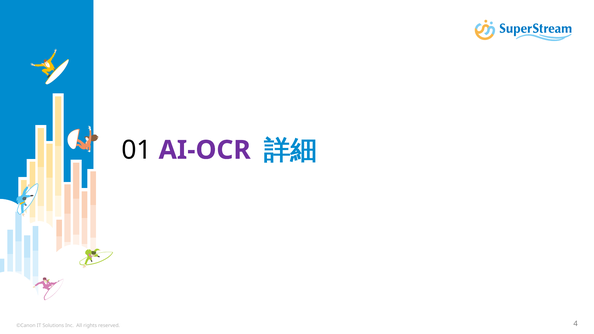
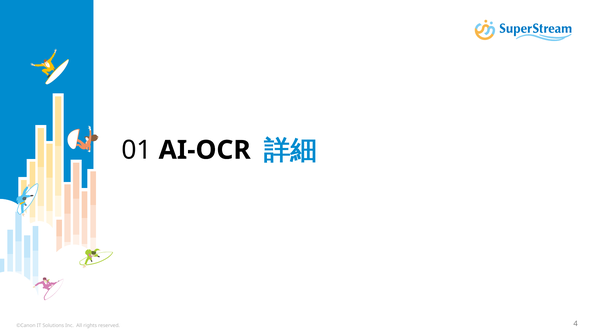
AI-OCR colour: purple -> black
